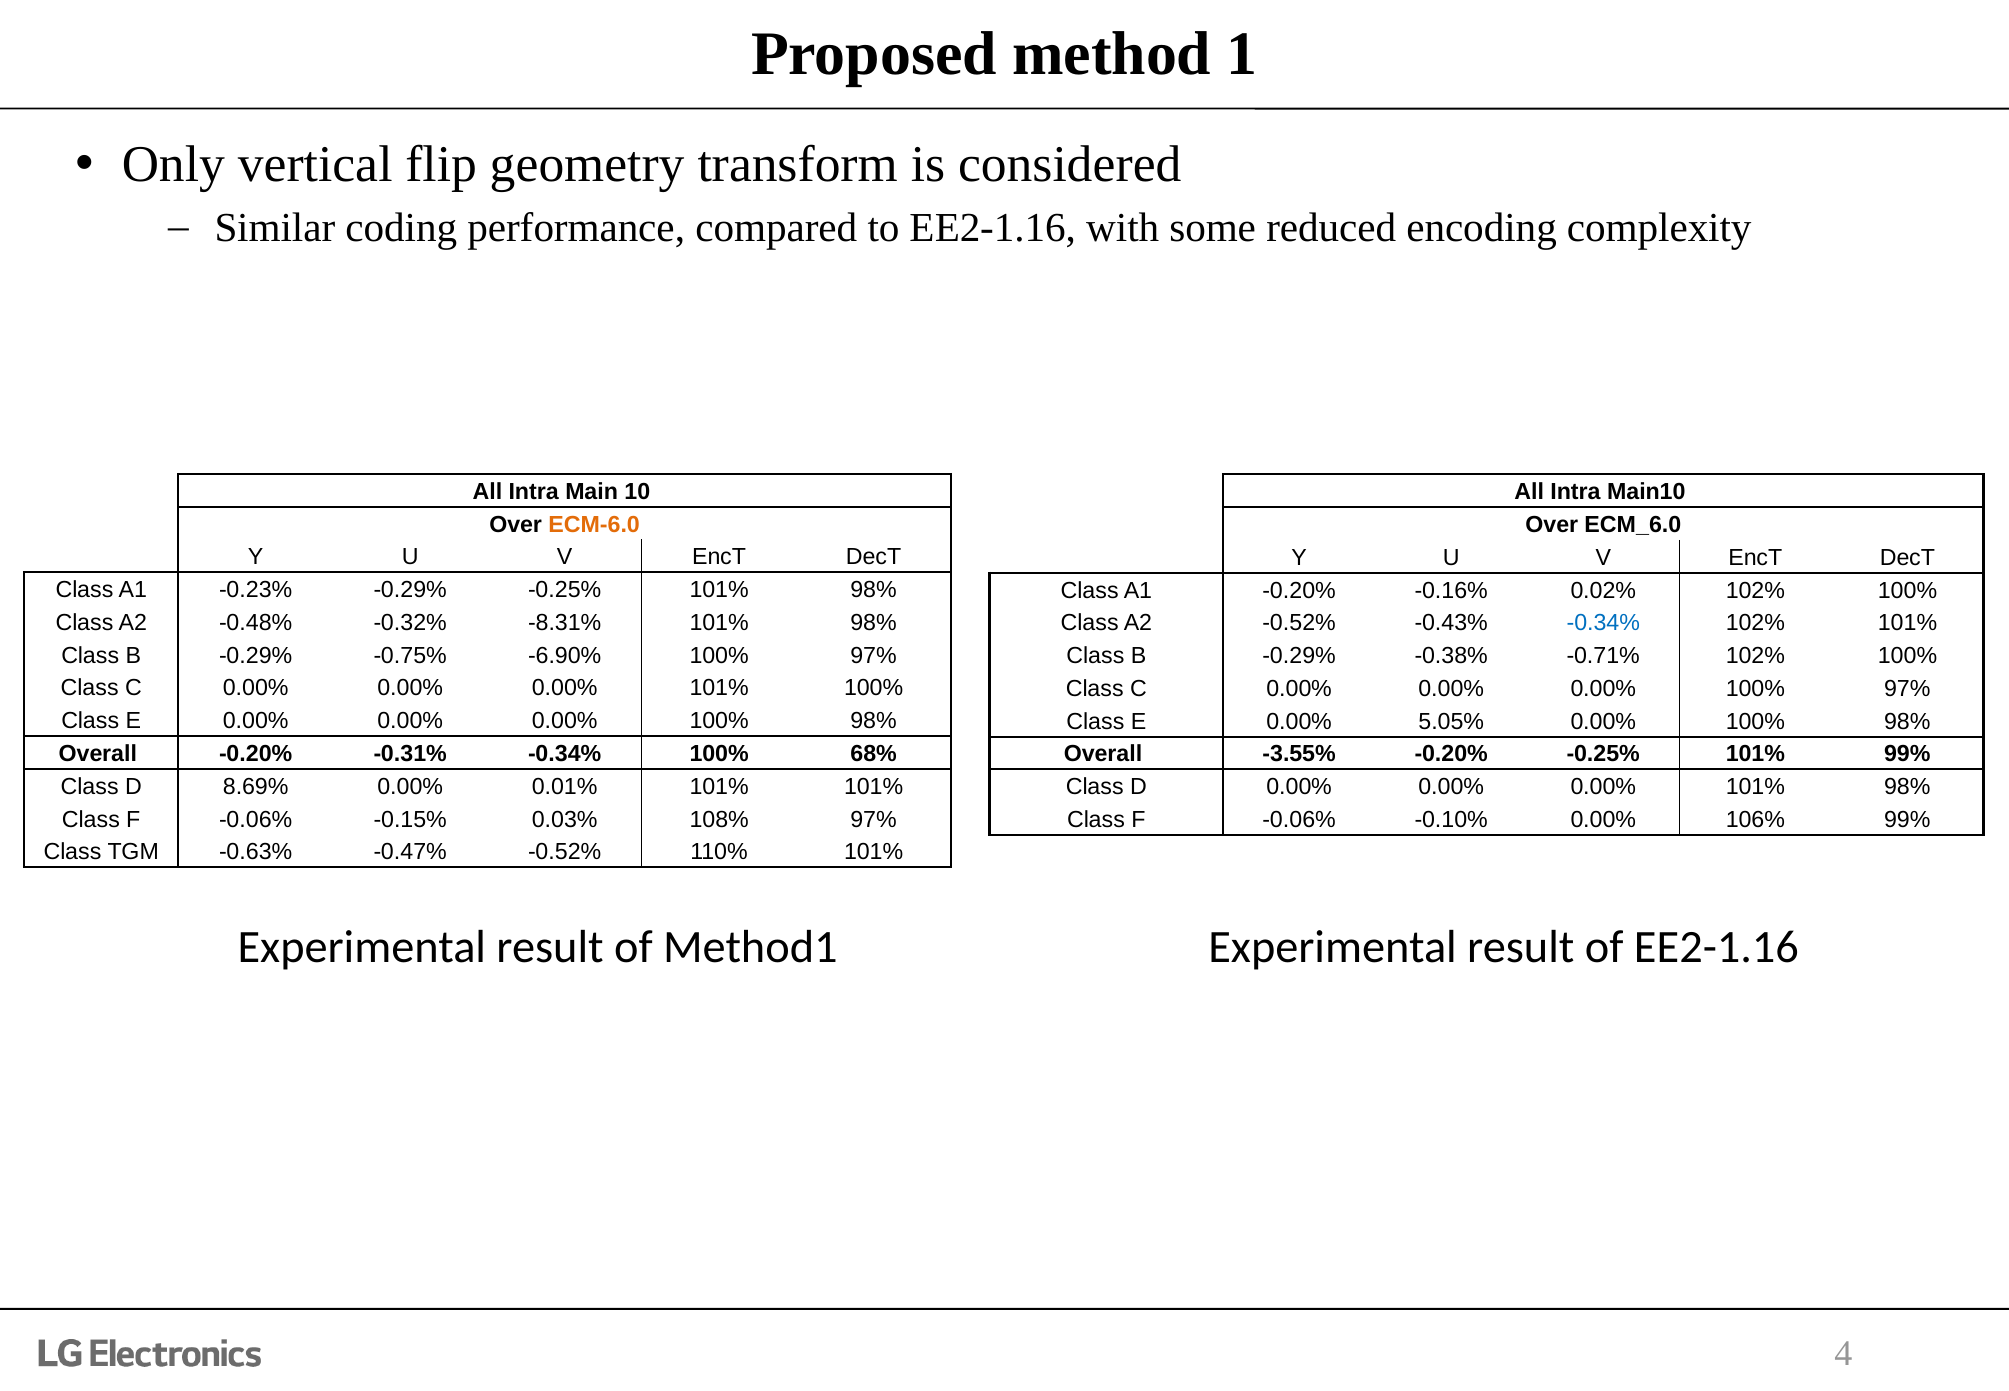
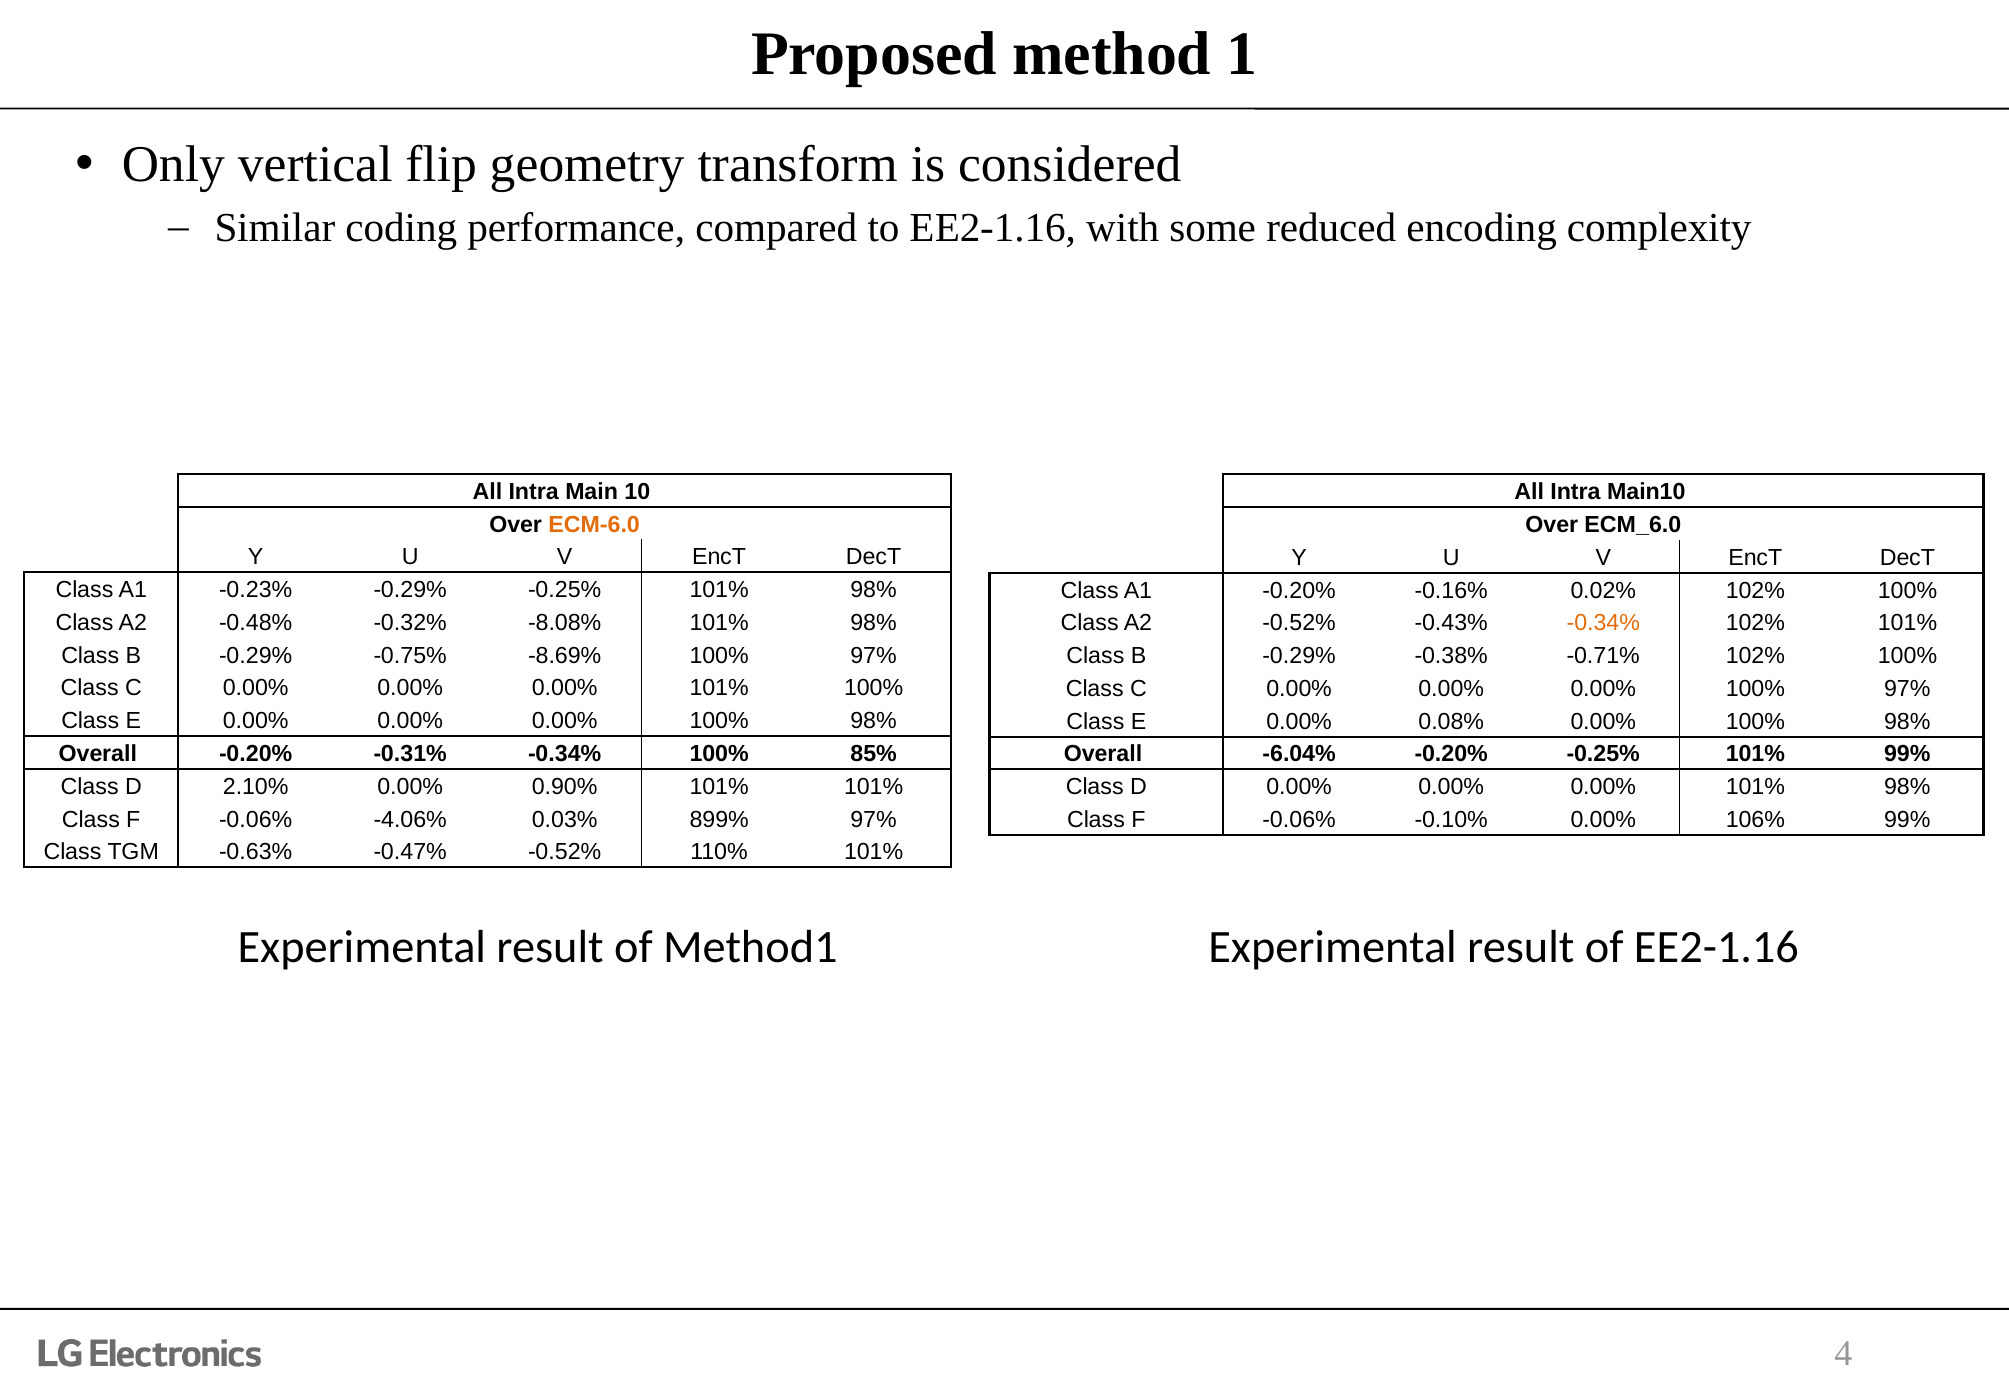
-8.31%: -8.31% -> -8.08%
-0.34% at (1603, 623) colour: blue -> orange
-6.90%: -6.90% -> -8.69%
5.05%: 5.05% -> 0.08%
68%: 68% -> 85%
-3.55%: -3.55% -> -6.04%
8.69%: 8.69% -> 2.10%
0.01%: 0.01% -> 0.90%
-0.15%: -0.15% -> -4.06%
108%: 108% -> 899%
